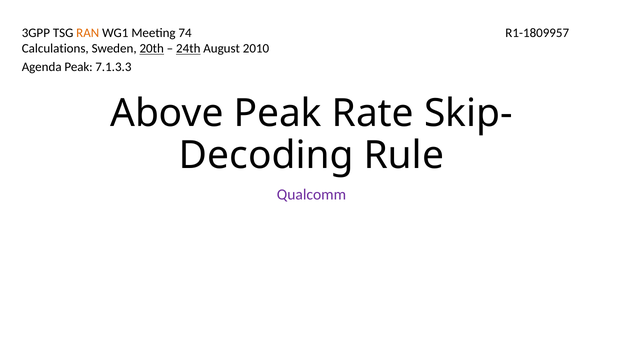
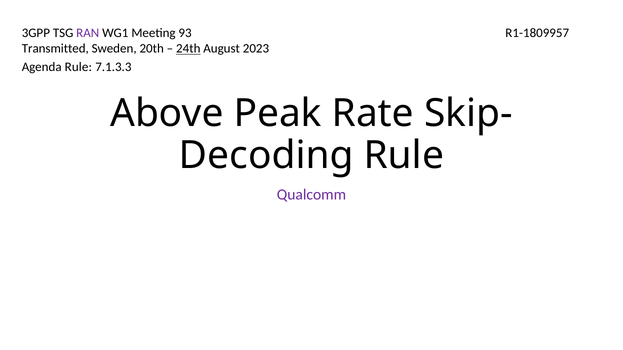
RAN colour: orange -> purple
74: 74 -> 93
Calculations: Calculations -> Transmitted
20th underline: present -> none
2010: 2010 -> 2023
Agenda Peak: Peak -> Rule
